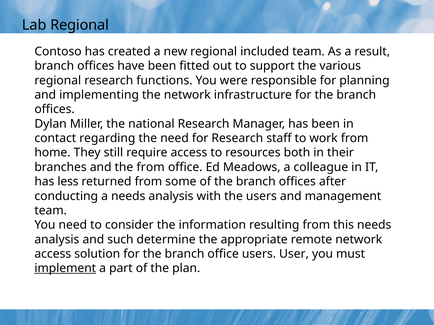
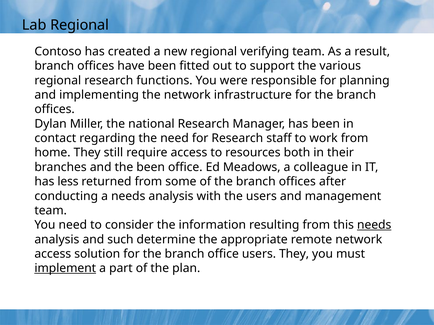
included: included -> verifying
the from: from -> been
needs at (374, 225) underline: none -> present
users User: User -> They
